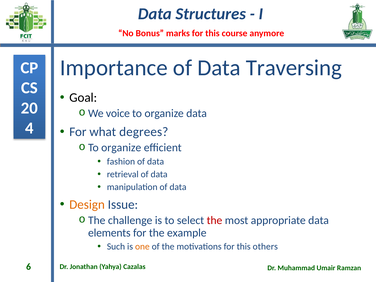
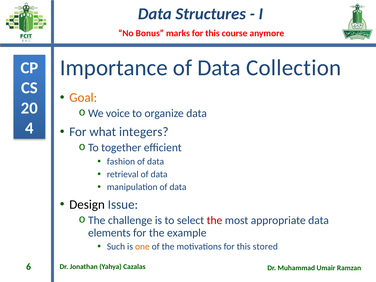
Traversing: Traversing -> Collection
Goal colour: black -> orange
degrees: degrees -> integers
organize at (121, 148): organize -> together
Design colour: orange -> black
others: others -> stored
